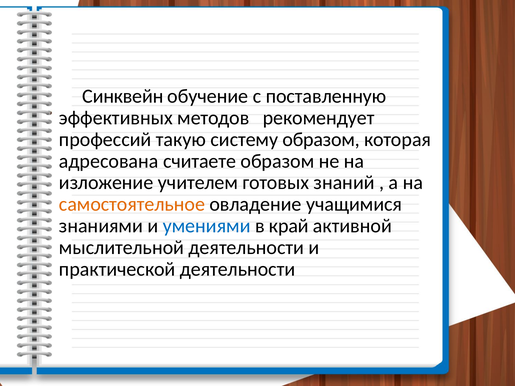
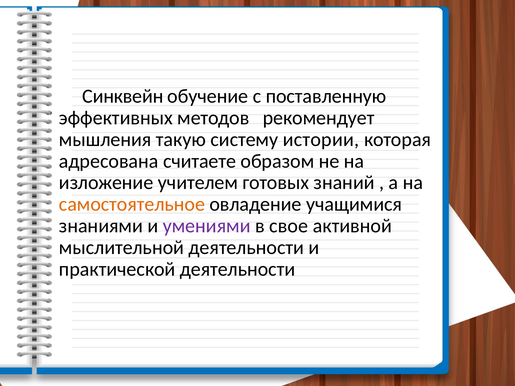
профессий: профессий -> мышления
систему образом: образом -> истории
умениями colour: blue -> purple
край: край -> свое
